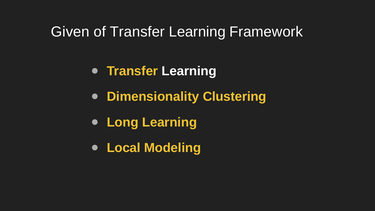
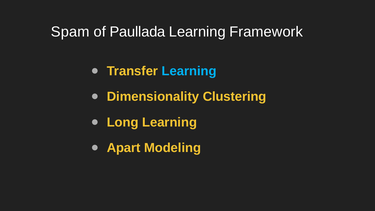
Given: Given -> Spam
of Transfer: Transfer -> Paullada
Learning at (189, 71) colour: white -> light blue
Local: Local -> Apart
